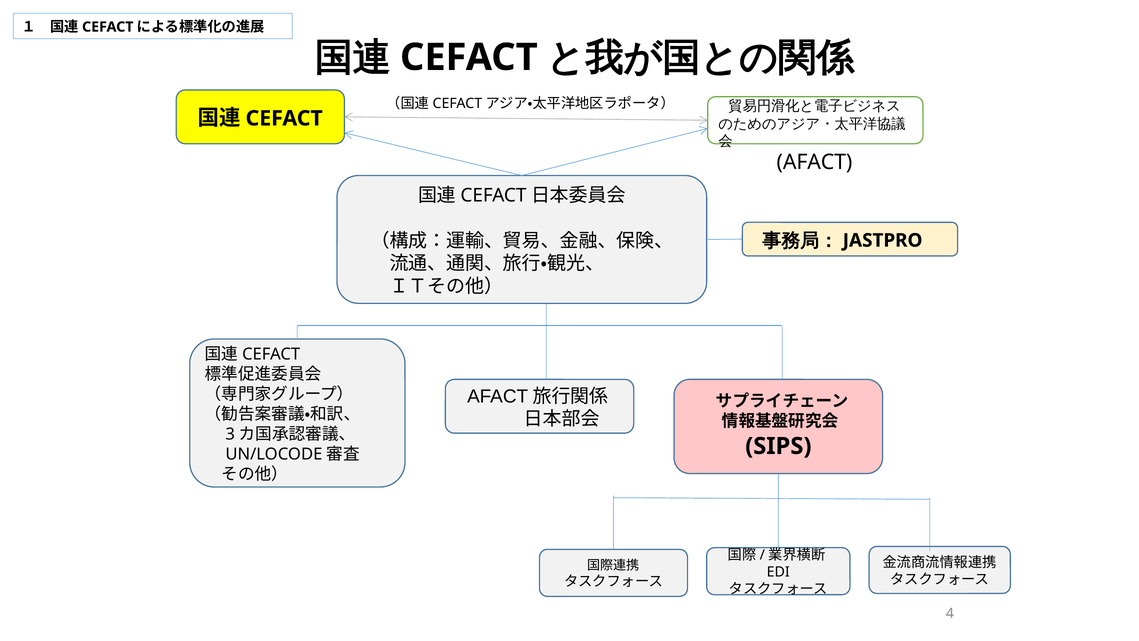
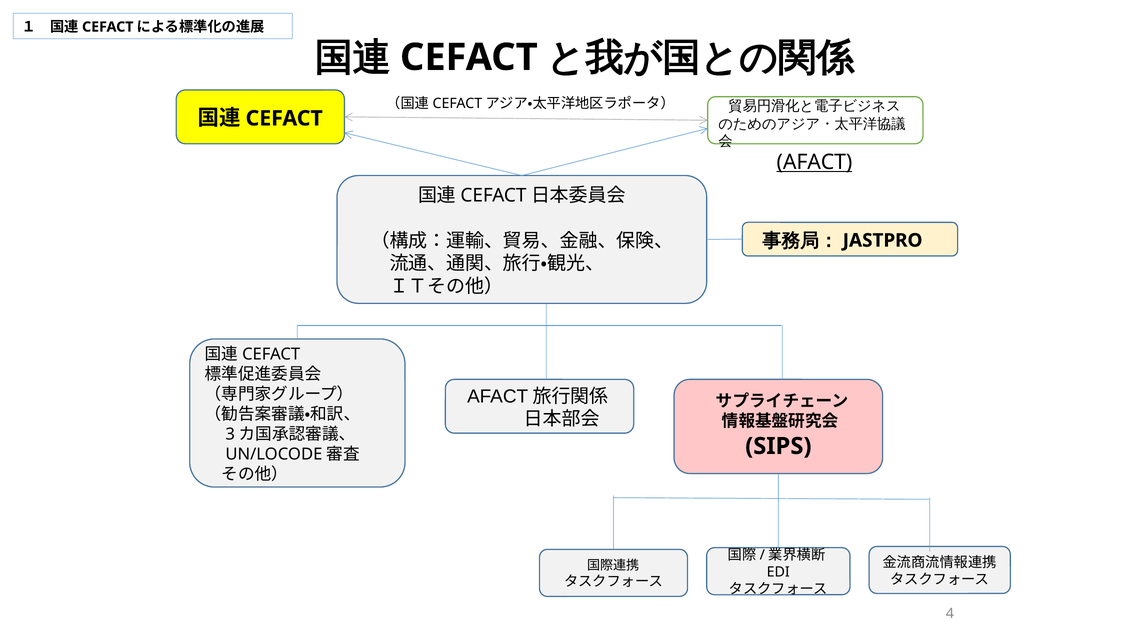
AFACT underline: none -> present
